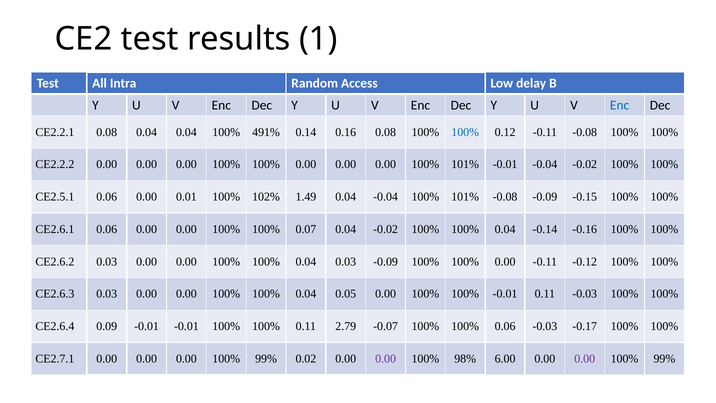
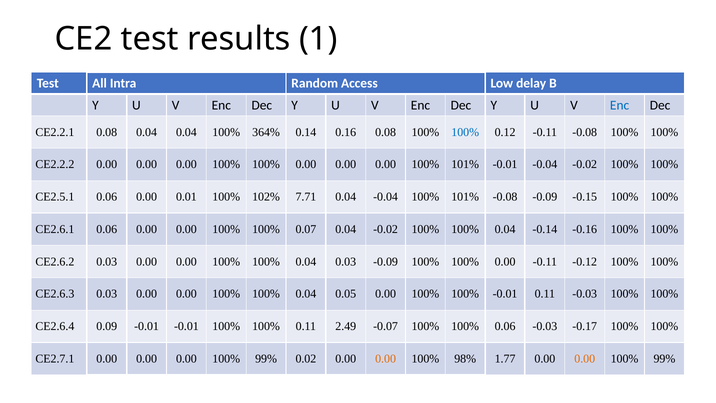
491%: 491% -> 364%
1.49: 1.49 -> 7.71
2.79: 2.79 -> 2.49
0.00 at (386, 359) colour: purple -> orange
6.00: 6.00 -> 1.77
0.00 at (585, 359) colour: purple -> orange
